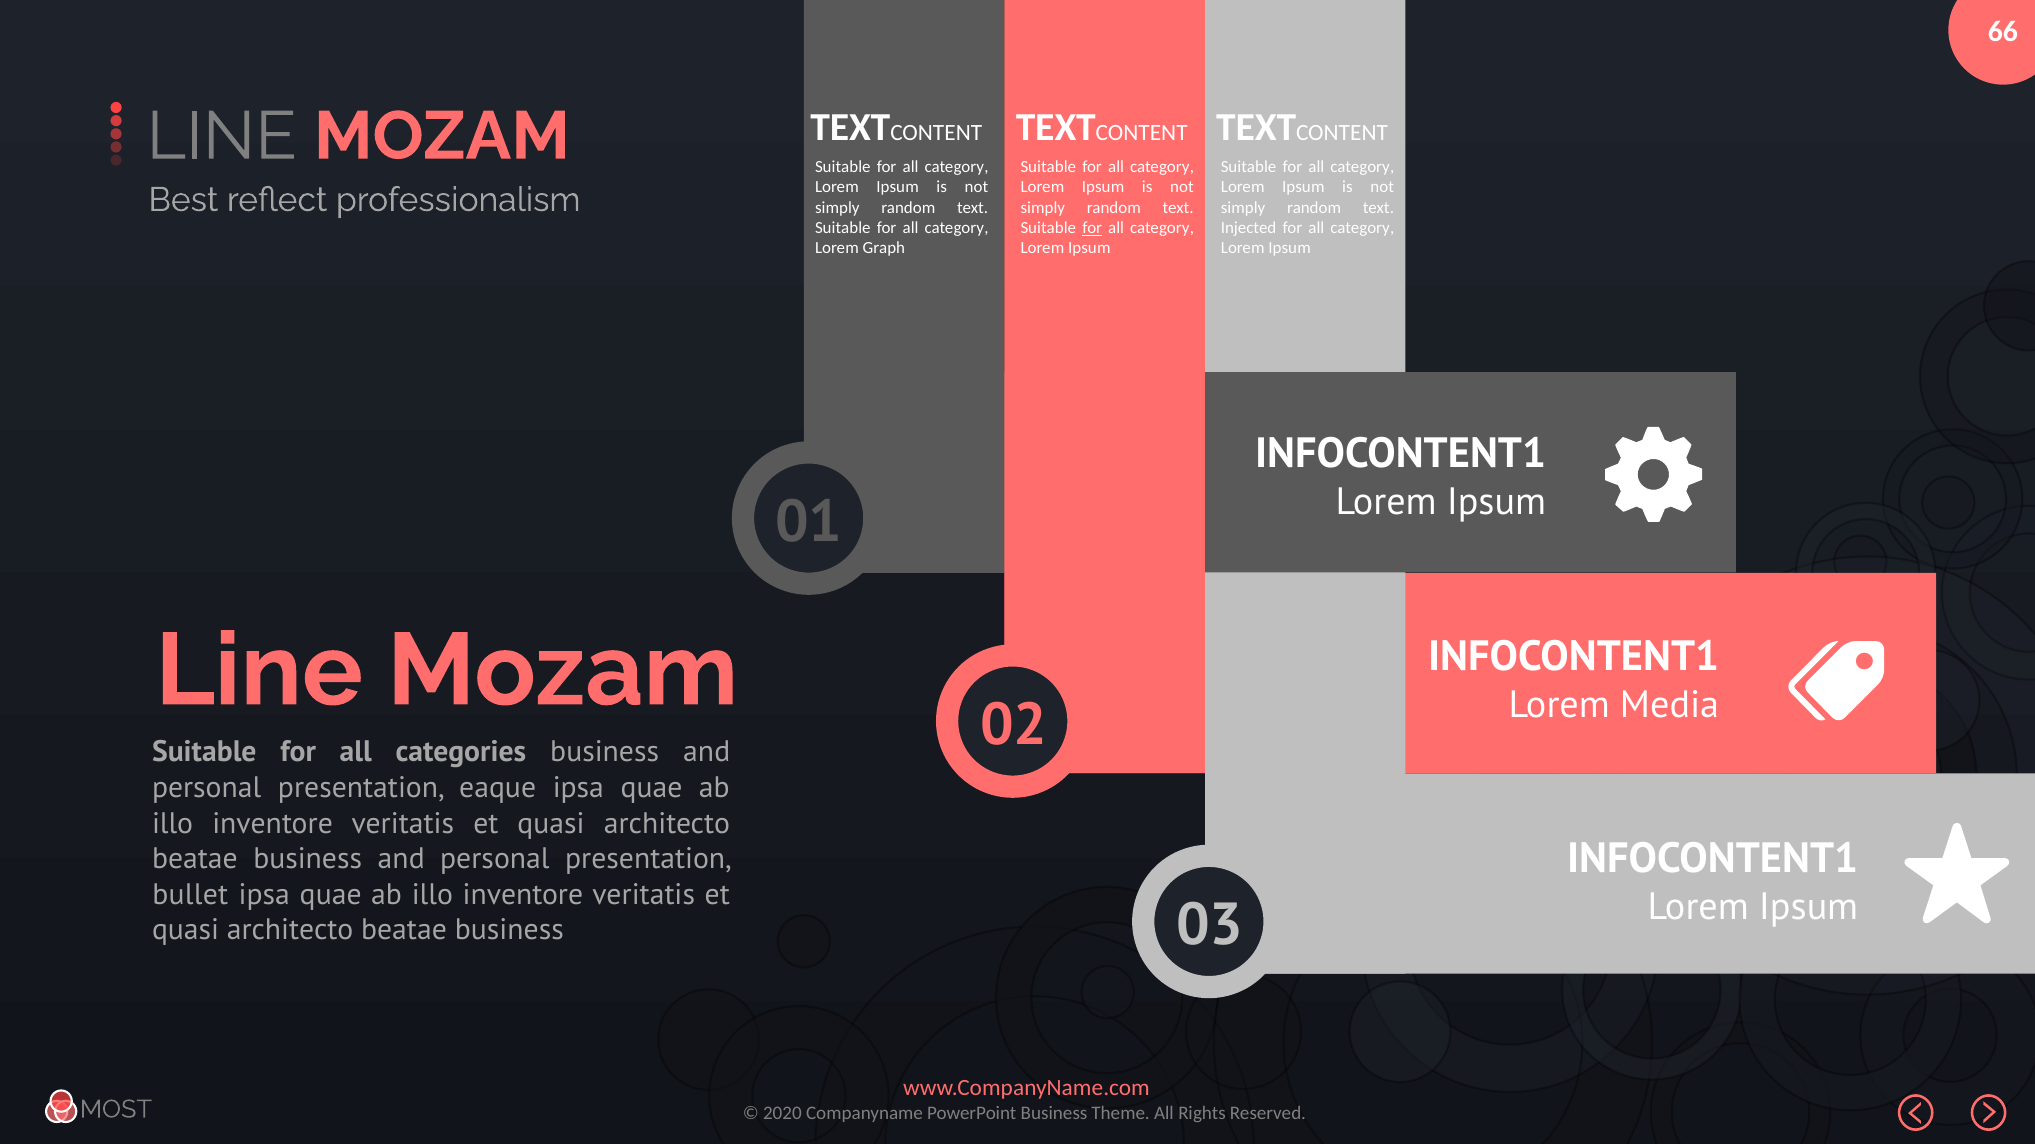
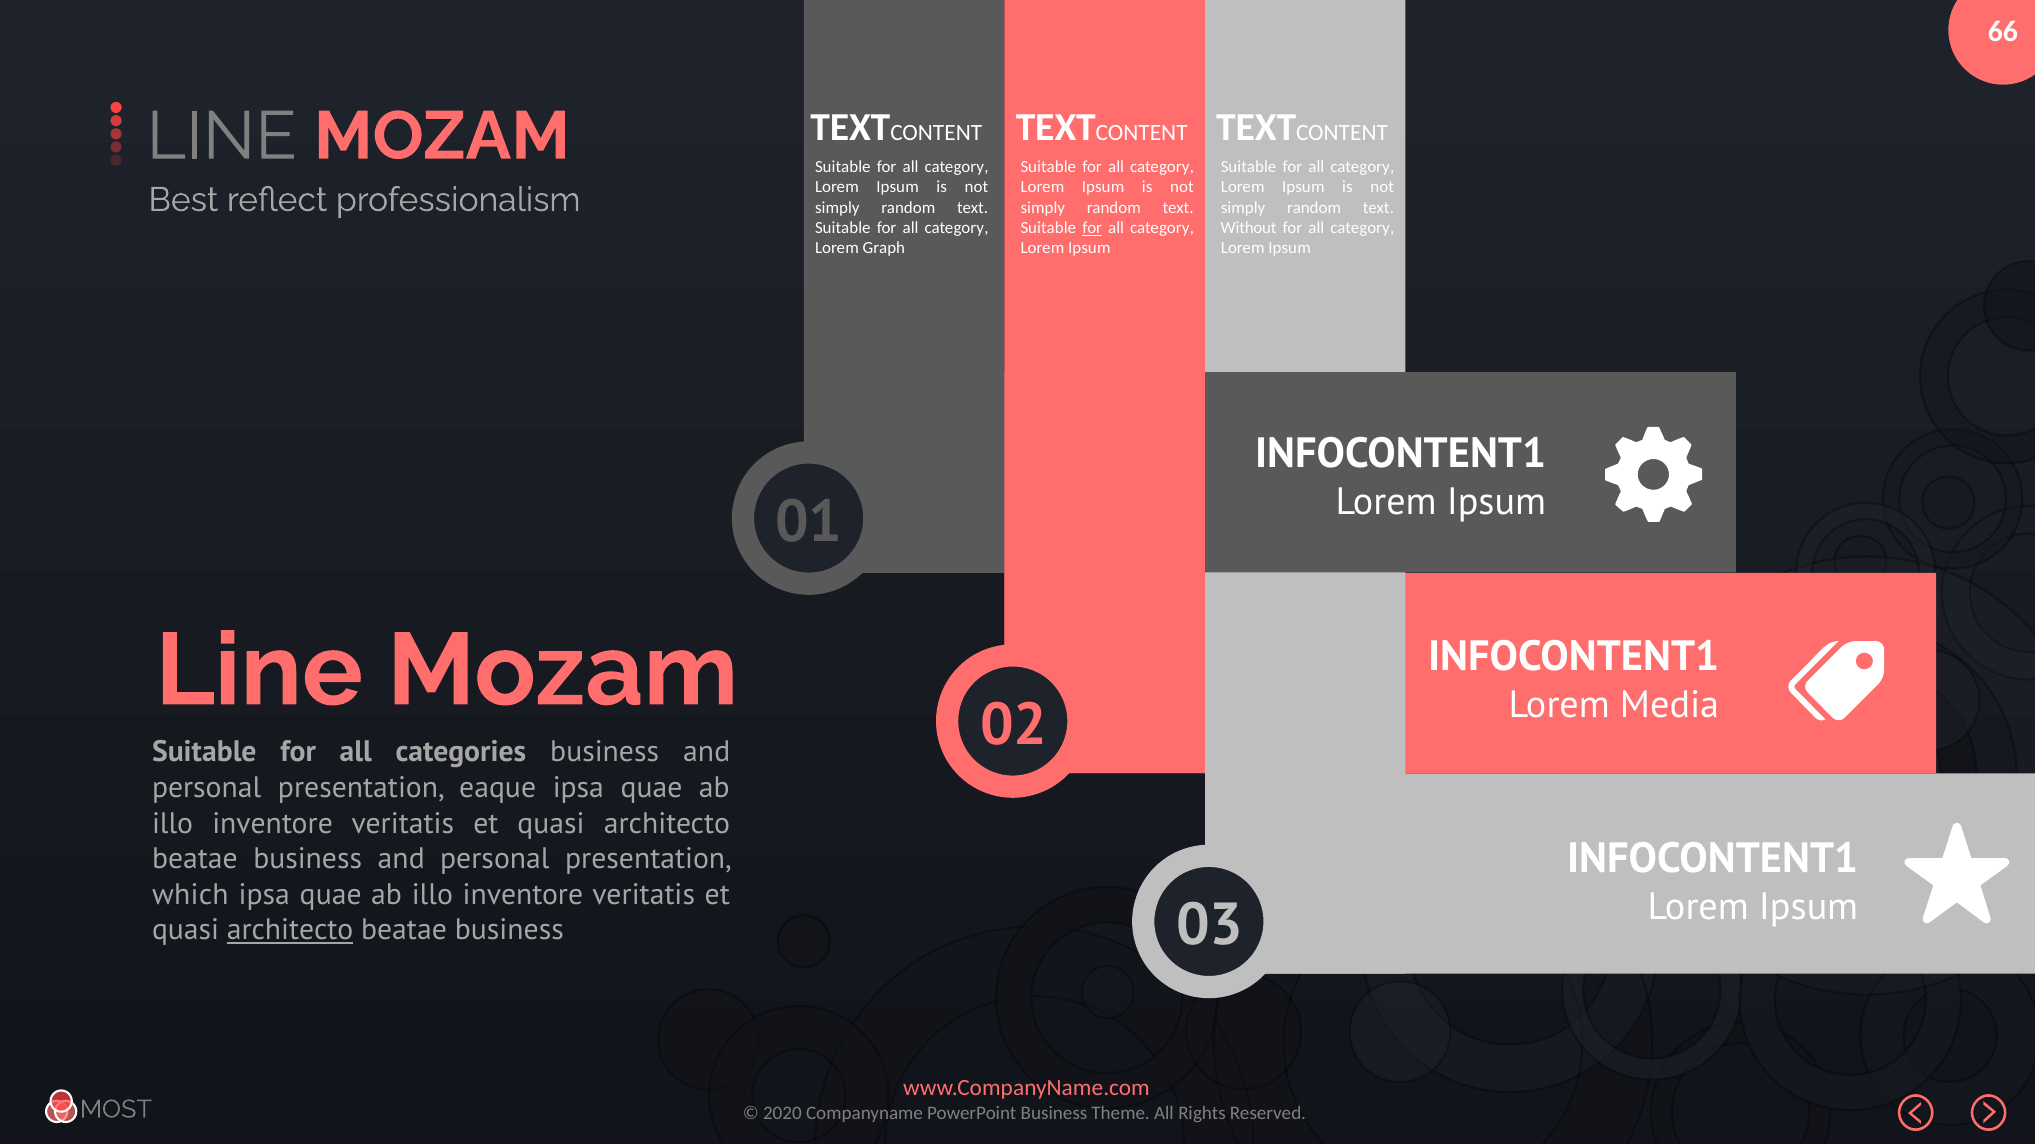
Injected: Injected -> Without
bullet: bullet -> which
architecto at (290, 931) underline: none -> present
